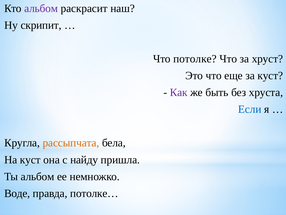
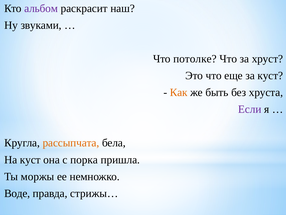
скрипит: скрипит -> звуками
Как colour: purple -> orange
Если colour: blue -> purple
найду: найду -> порка
Ты альбом: альбом -> моржы
потолке…: потолке… -> стрижы…
